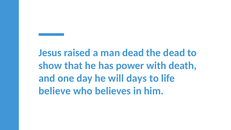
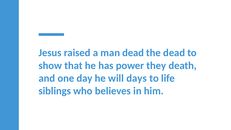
with: with -> they
believe: believe -> siblings
